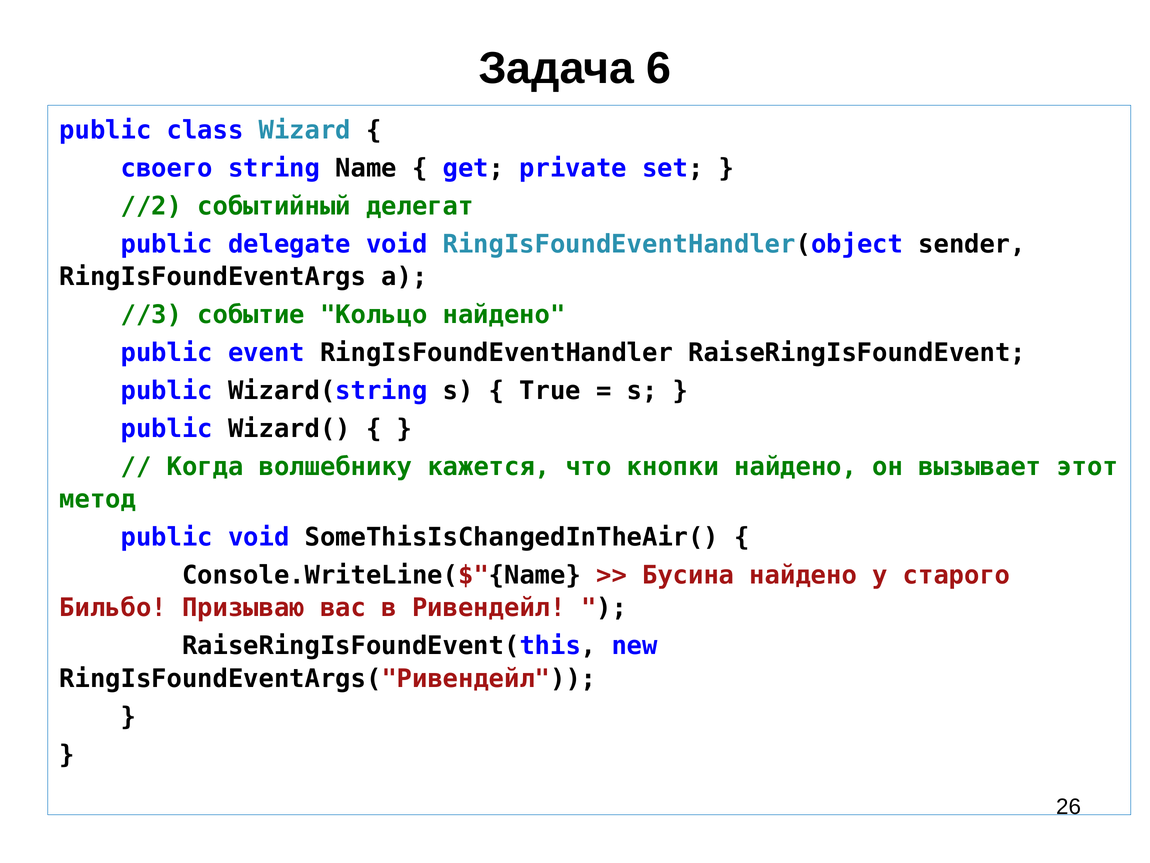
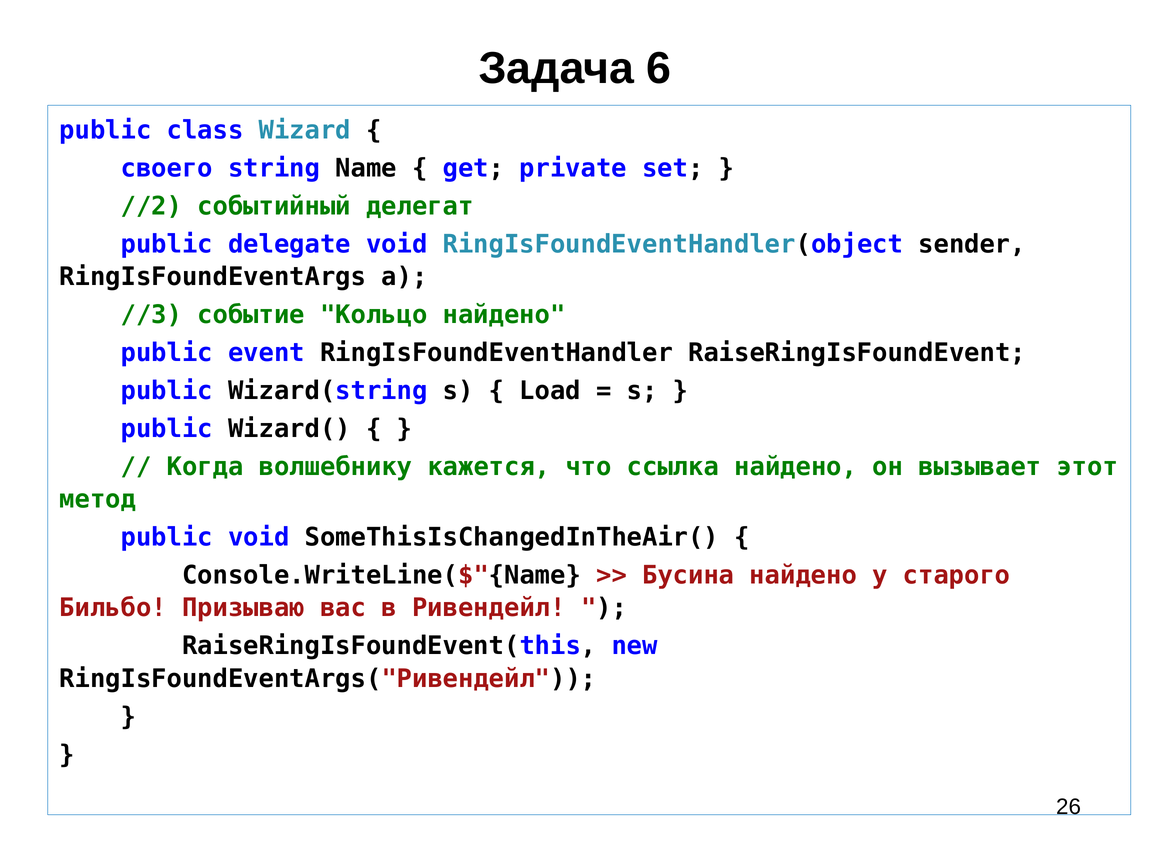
True: True -> Load
кнопки: кнопки -> ссылка
